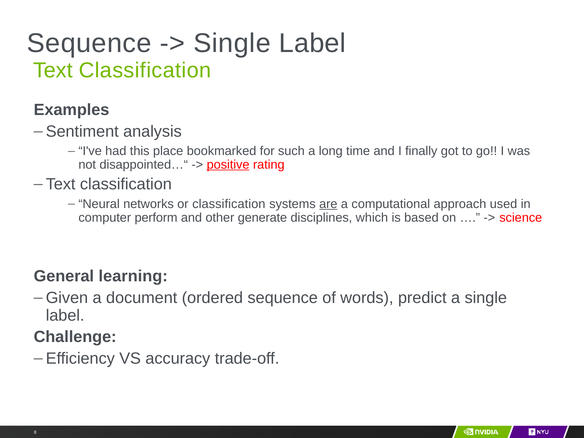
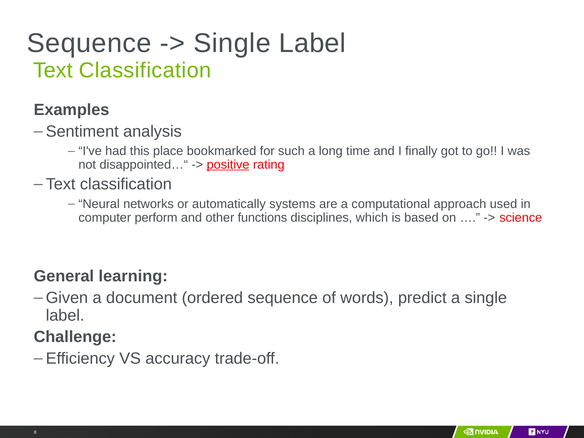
or classification: classification -> automatically
are underline: present -> none
generate: generate -> functions
